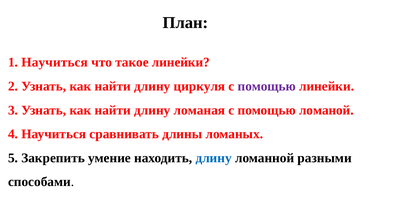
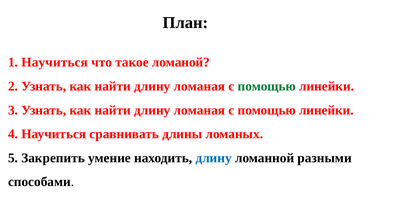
такое линейки: линейки -> ломаной
циркуля at (199, 86): циркуля -> ломаная
помощью at (267, 86) colour: purple -> green
ломаной at (326, 110): ломаной -> линейки
